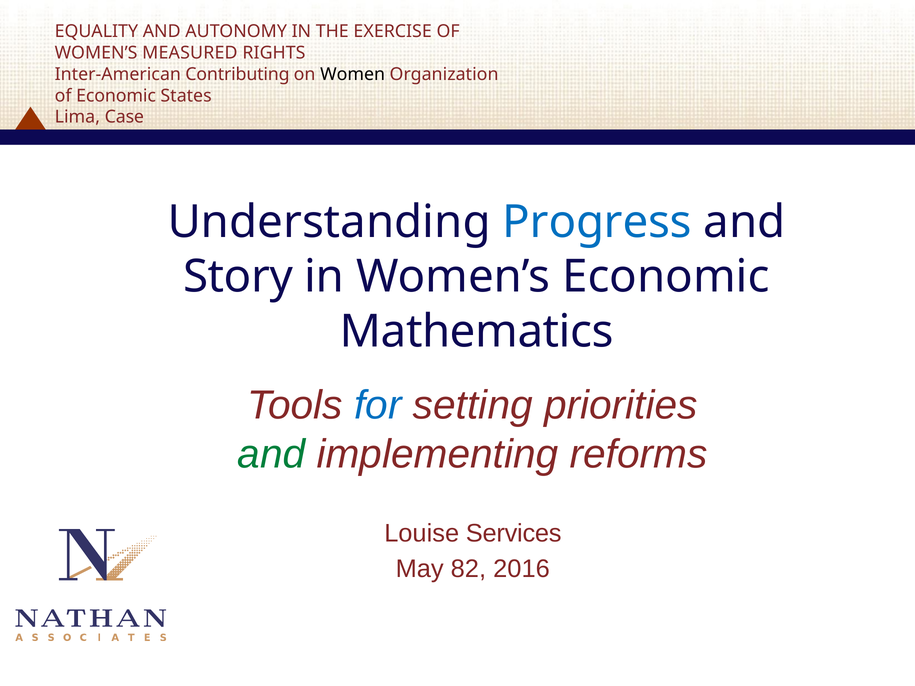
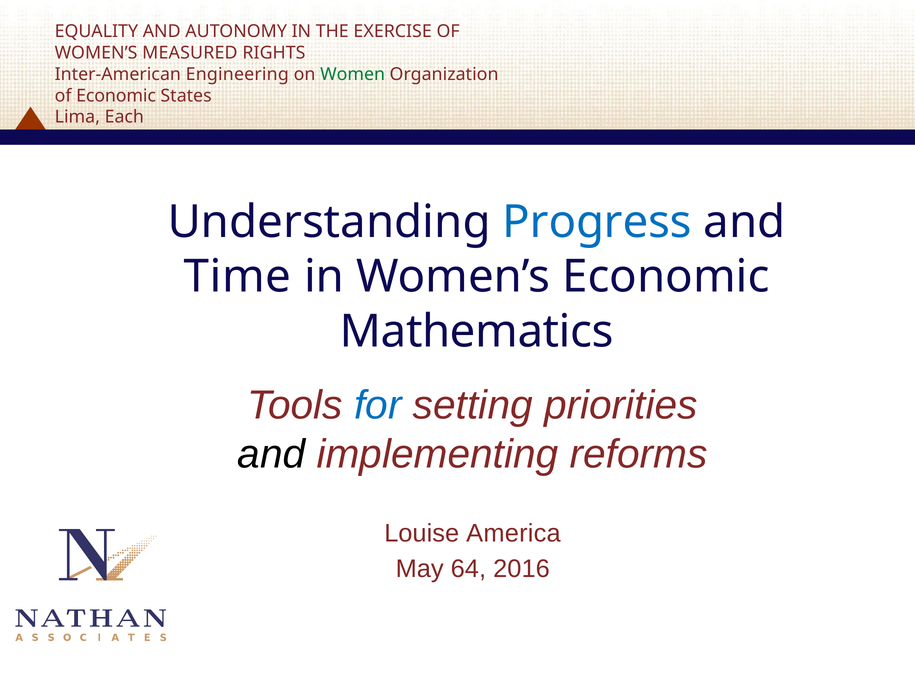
Contributing: Contributing -> Engineering
Women colour: black -> green
Case: Case -> Each
Story: Story -> Time
and at (271, 454) colour: green -> black
Services: Services -> America
82: 82 -> 64
